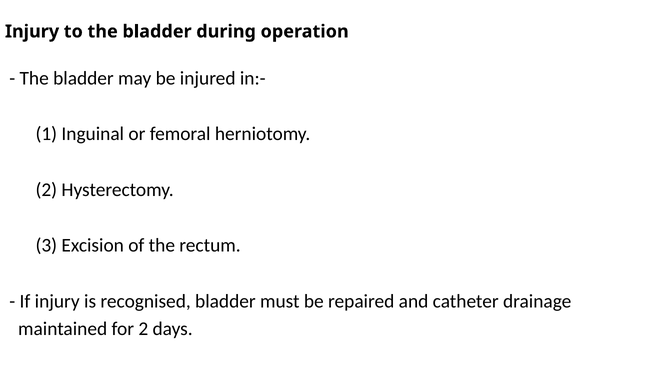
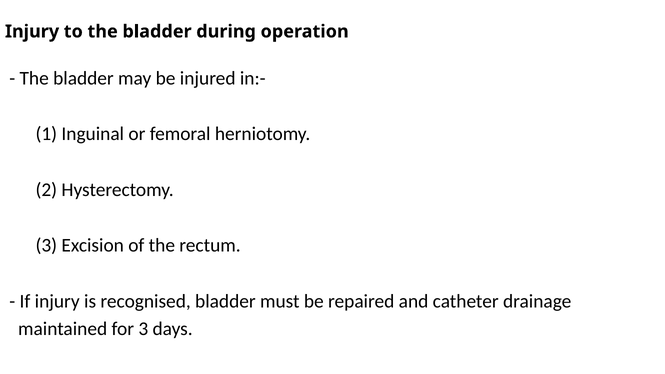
for 2: 2 -> 3
